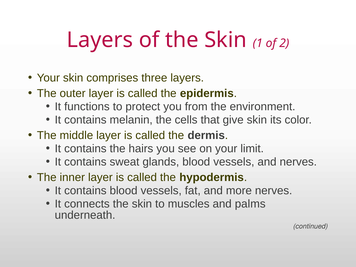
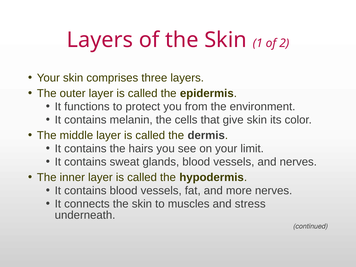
palms: palms -> stress
